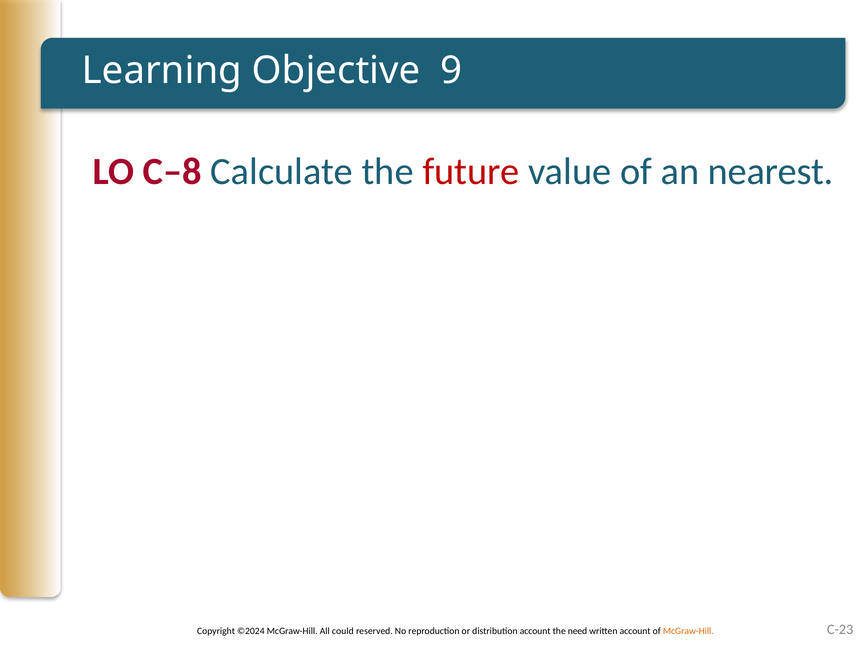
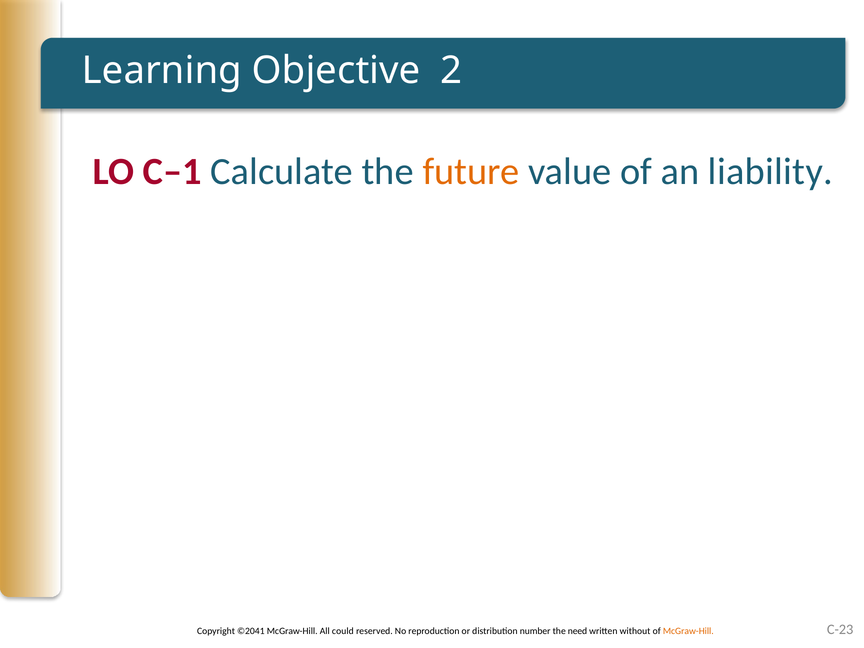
9: 9 -> 2
C–8: C–8 -> C–1
future colour: red -> orange
nearest: nearest -> liability
©2024: ©2024 -> ©2041
distribution account: account -> number
written account: account -> without
